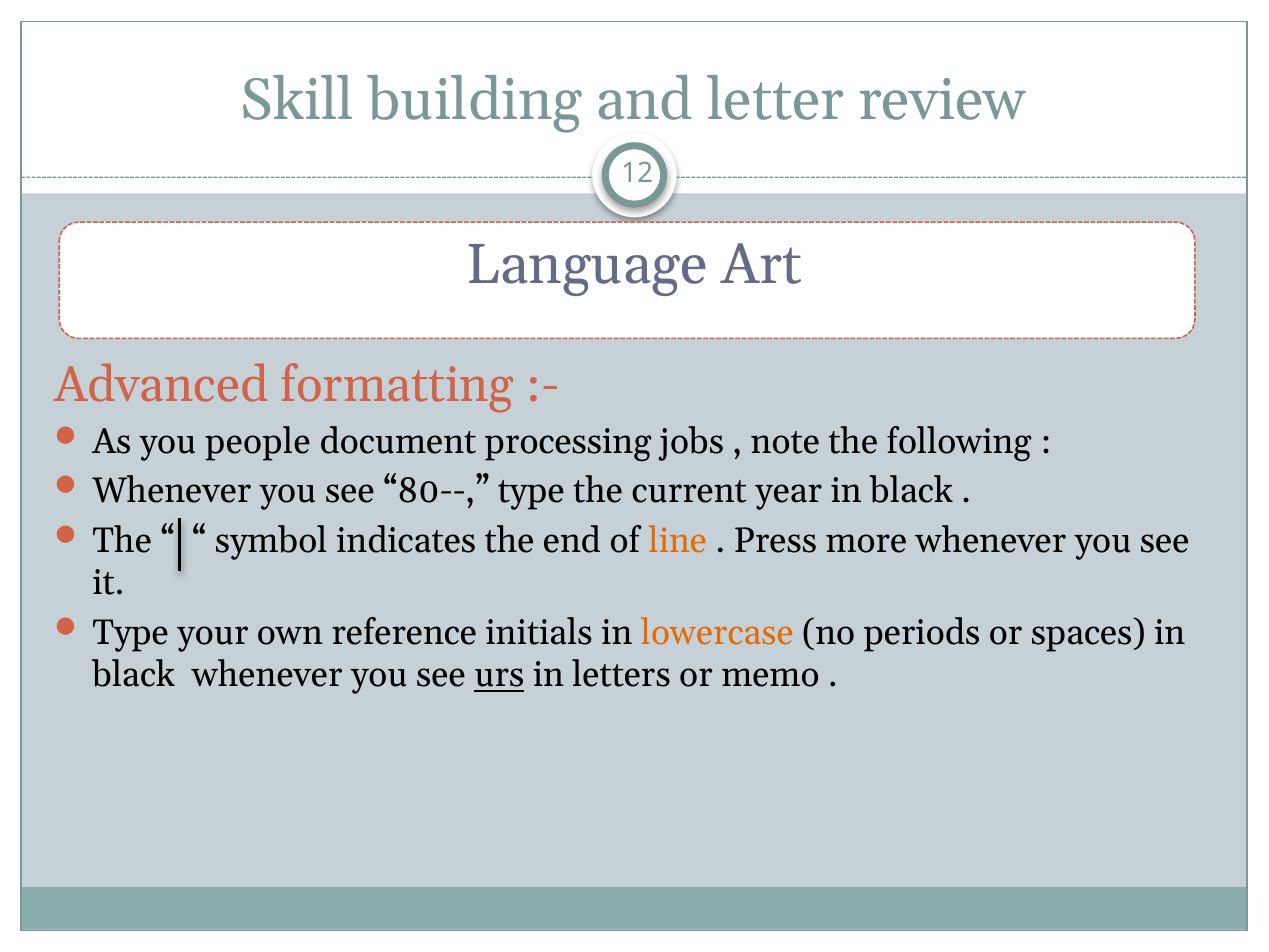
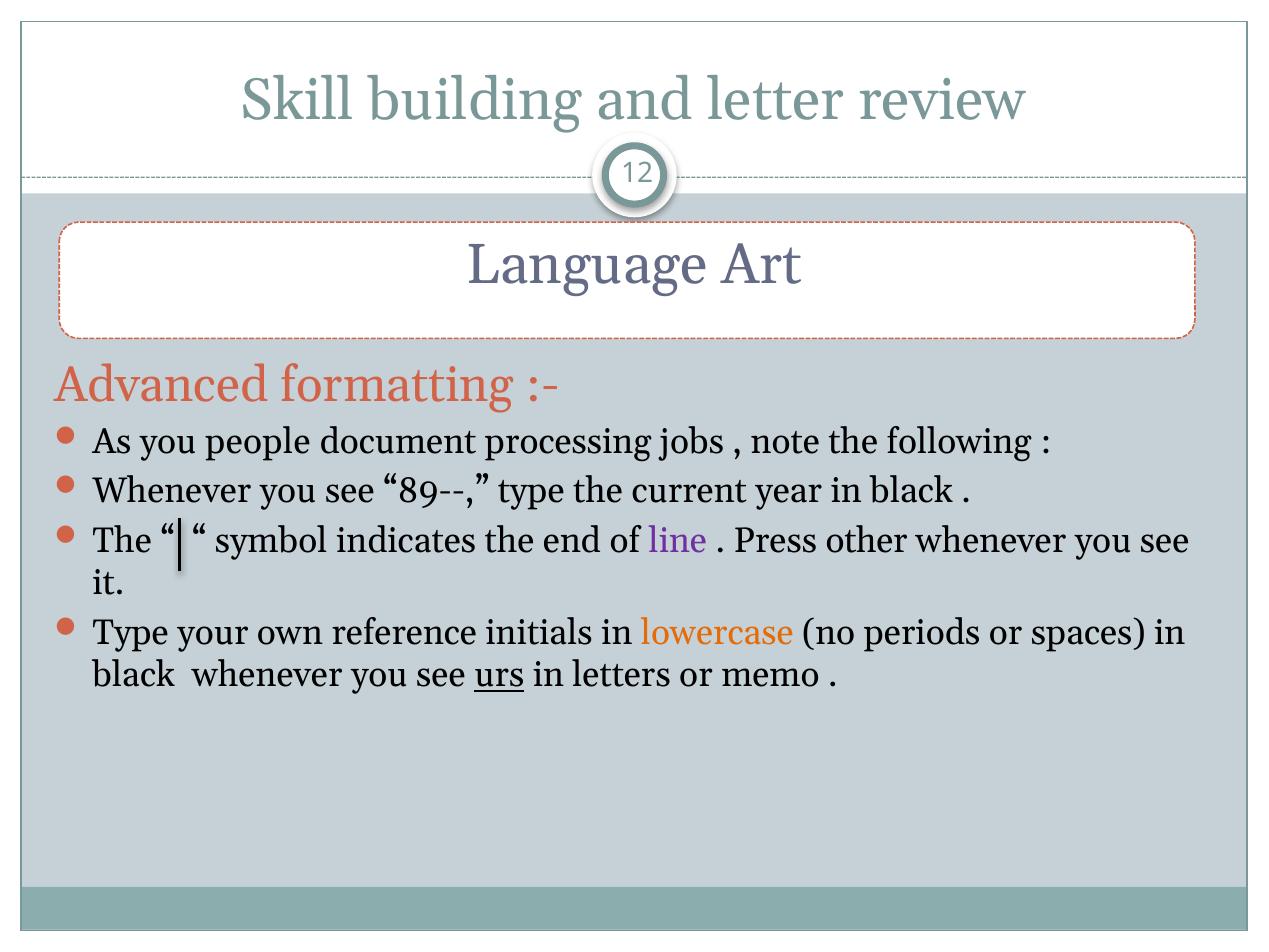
80--: 80-- -> 89--
line colour: orange -> purple
more: more -> other
